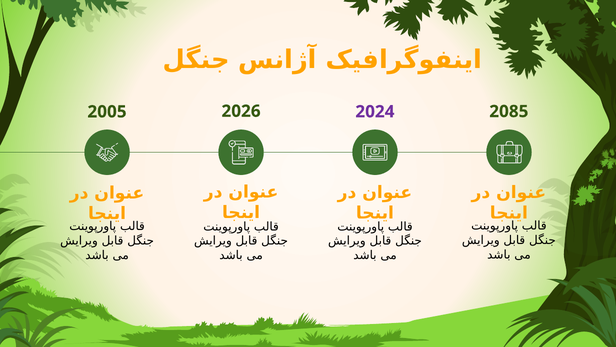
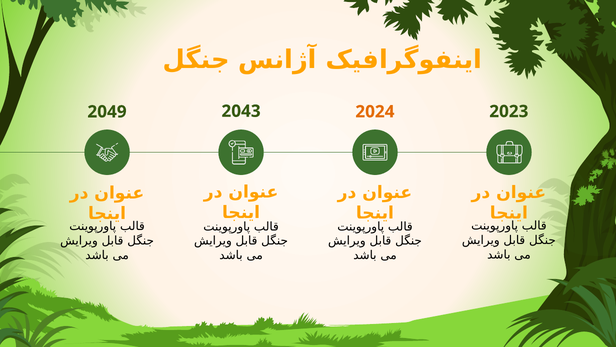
2026: 2026 -> 2043
2085: 2085 -> 2023
2024 colour: purple -> orange
2005: 2005 -> 2049
